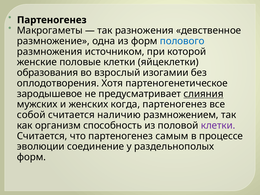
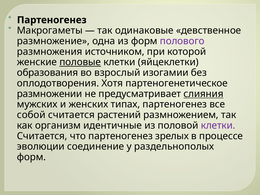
разножения: разножения -> одинаковые
полового colour: blue -> purple
половые underline: none -> present
зародышевое: зародышевое -> размножении
когда: когда -> типах
наличию: наличию -> растений
способность: способность -> идентичные
самым: самым -> зрелых
